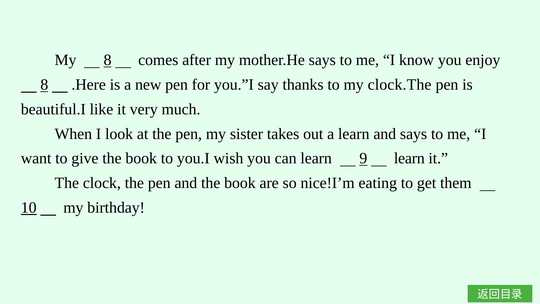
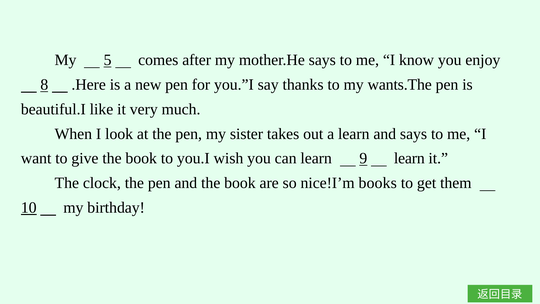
My 8: 8 -> 5
clock.The: clock.The -> wants.The
eating: eating -> books
